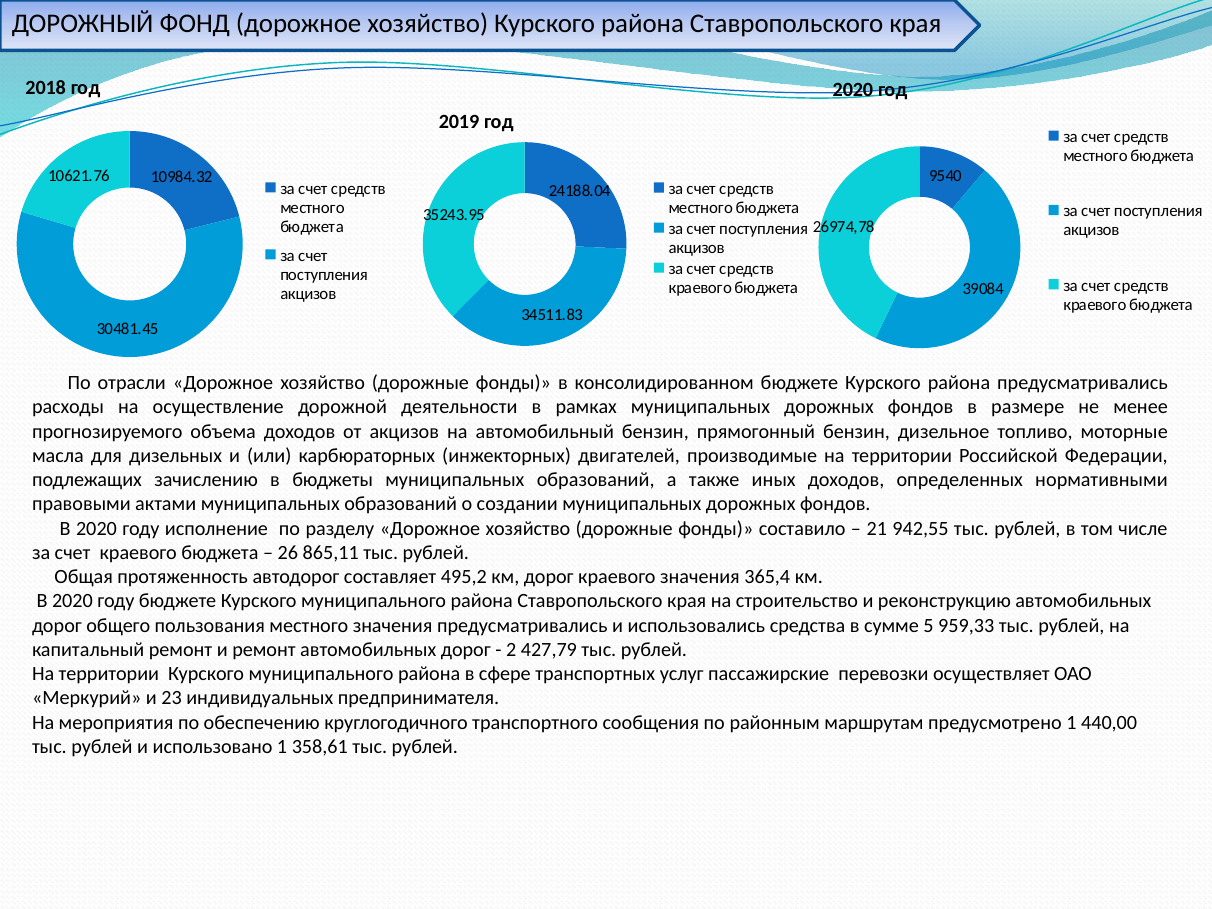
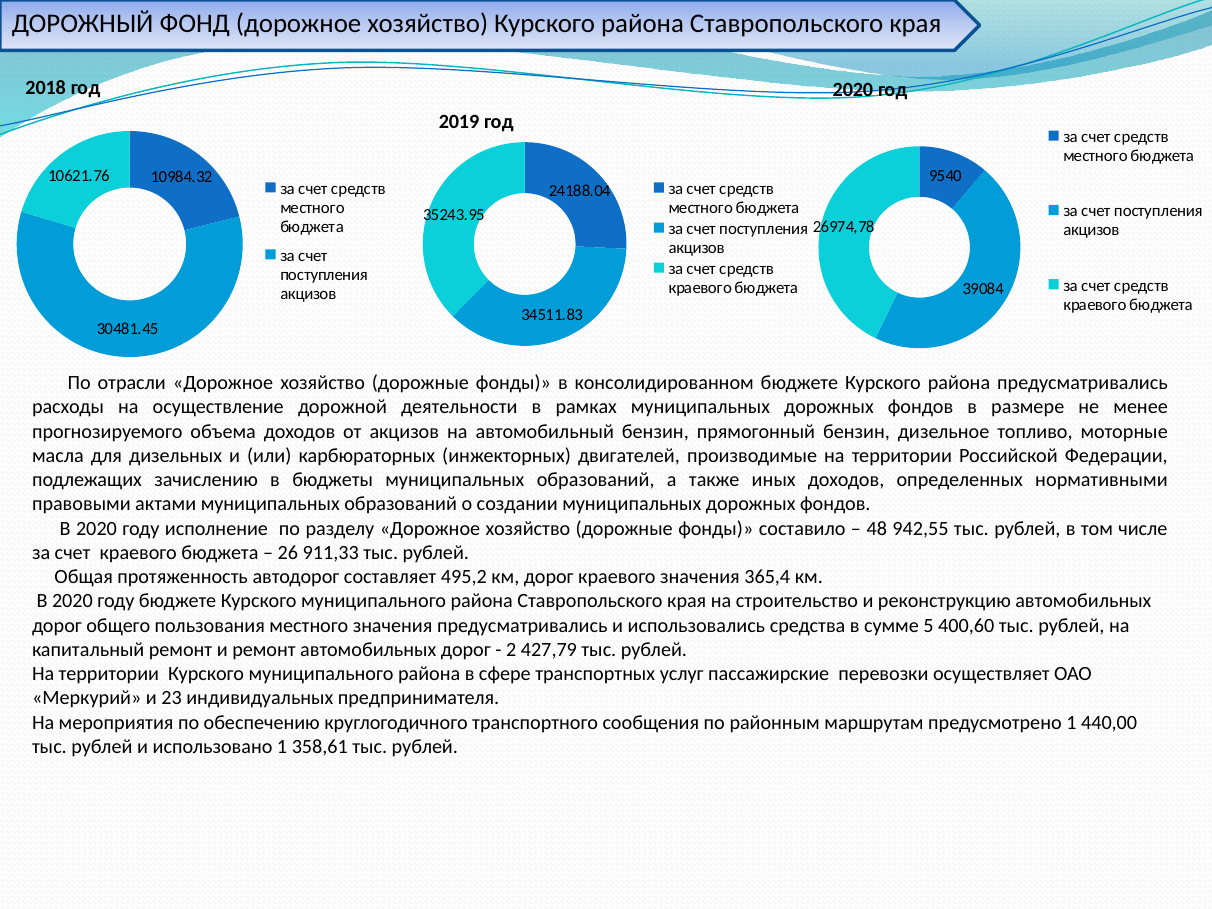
21: 21 -> 48
865,11: 865,11 -> 911,33
959,33: 959,33 -> 400,60
